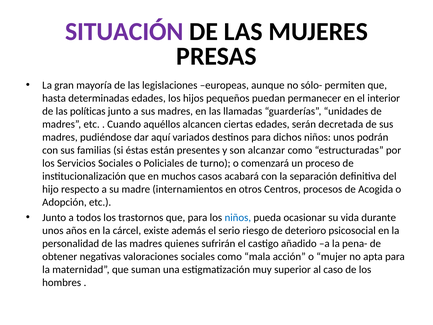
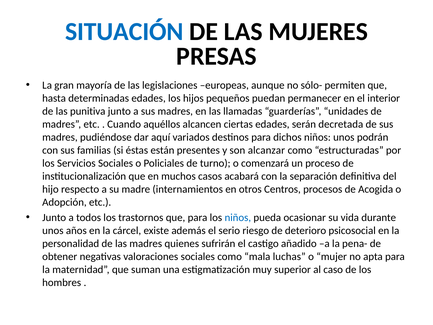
SITUACIÓN colour: purple -> blue
políticas: políticas -> punitiva
acción: acción -> luchas
